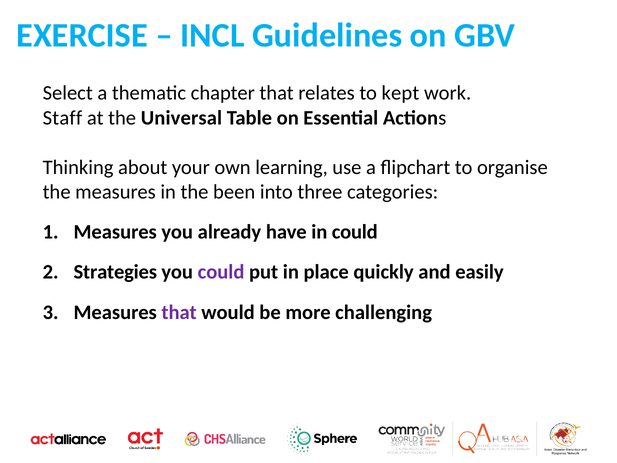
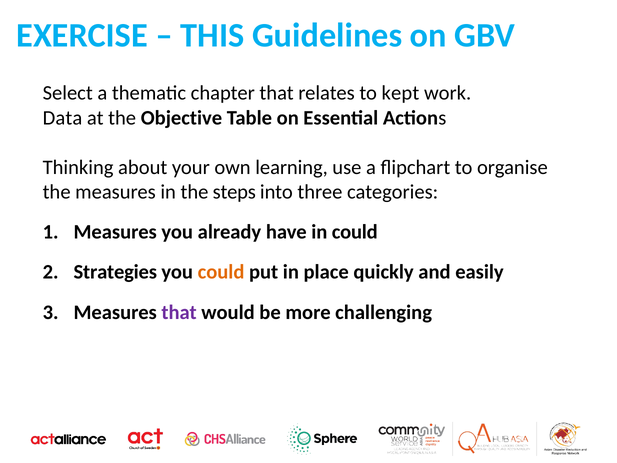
INCL: INCL -> THIS
Staff: Staff -> Data
Universal: Universal -> Objective
been: been -> steps
could at (221, 272) colour: purple -> orange
